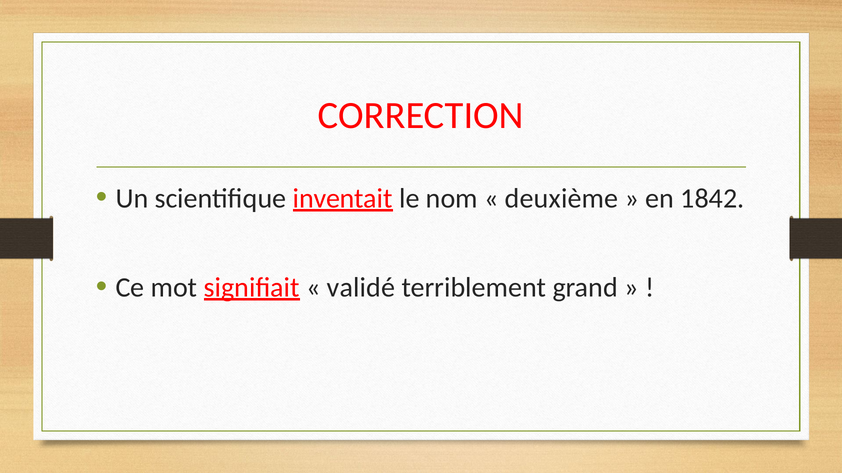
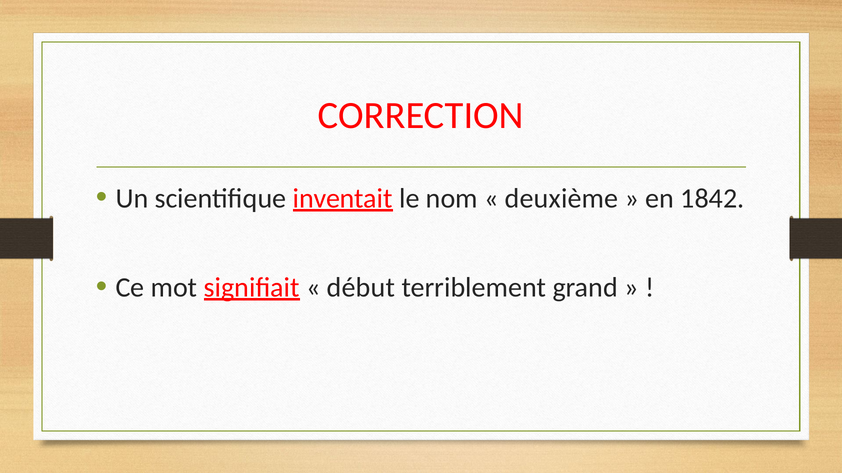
validé: validé -> début
